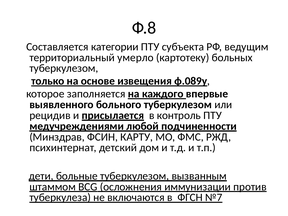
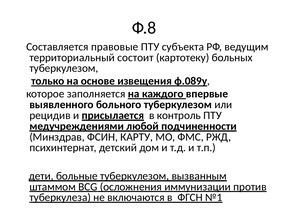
категории: категории -> правовые
умерло: умерло -> состоит
№7: №7 -> №1
